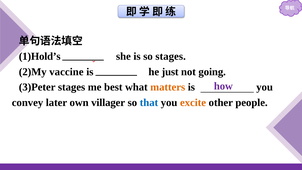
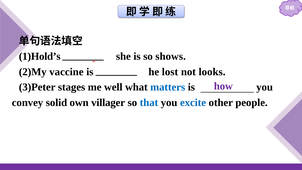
so stages: stages -> shows
just: just -> lost
going: going -> looks
best: best -> well
matters colour: orange -> blue
later: later -> solid
excite colour: orange -> blue
